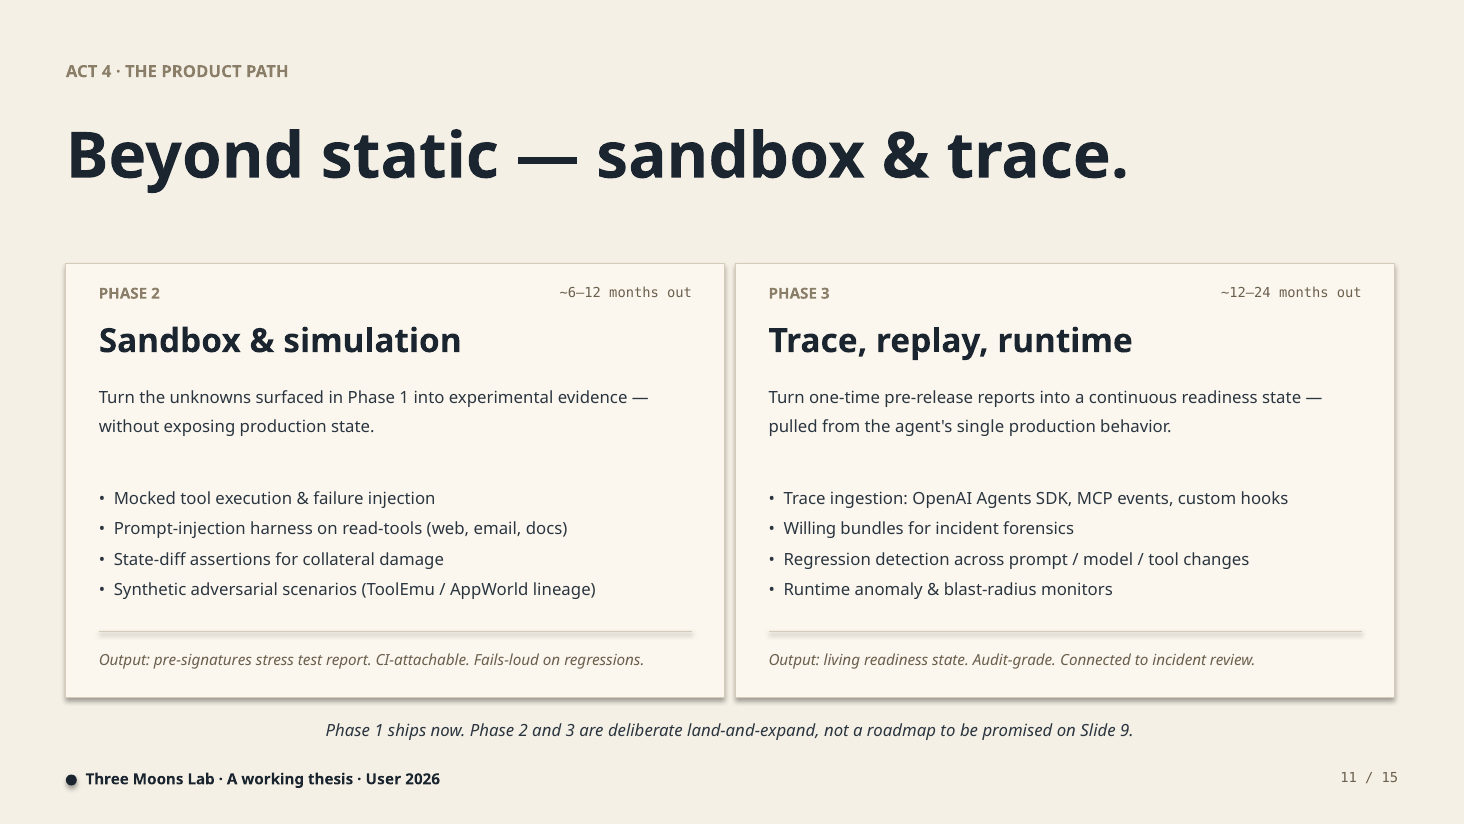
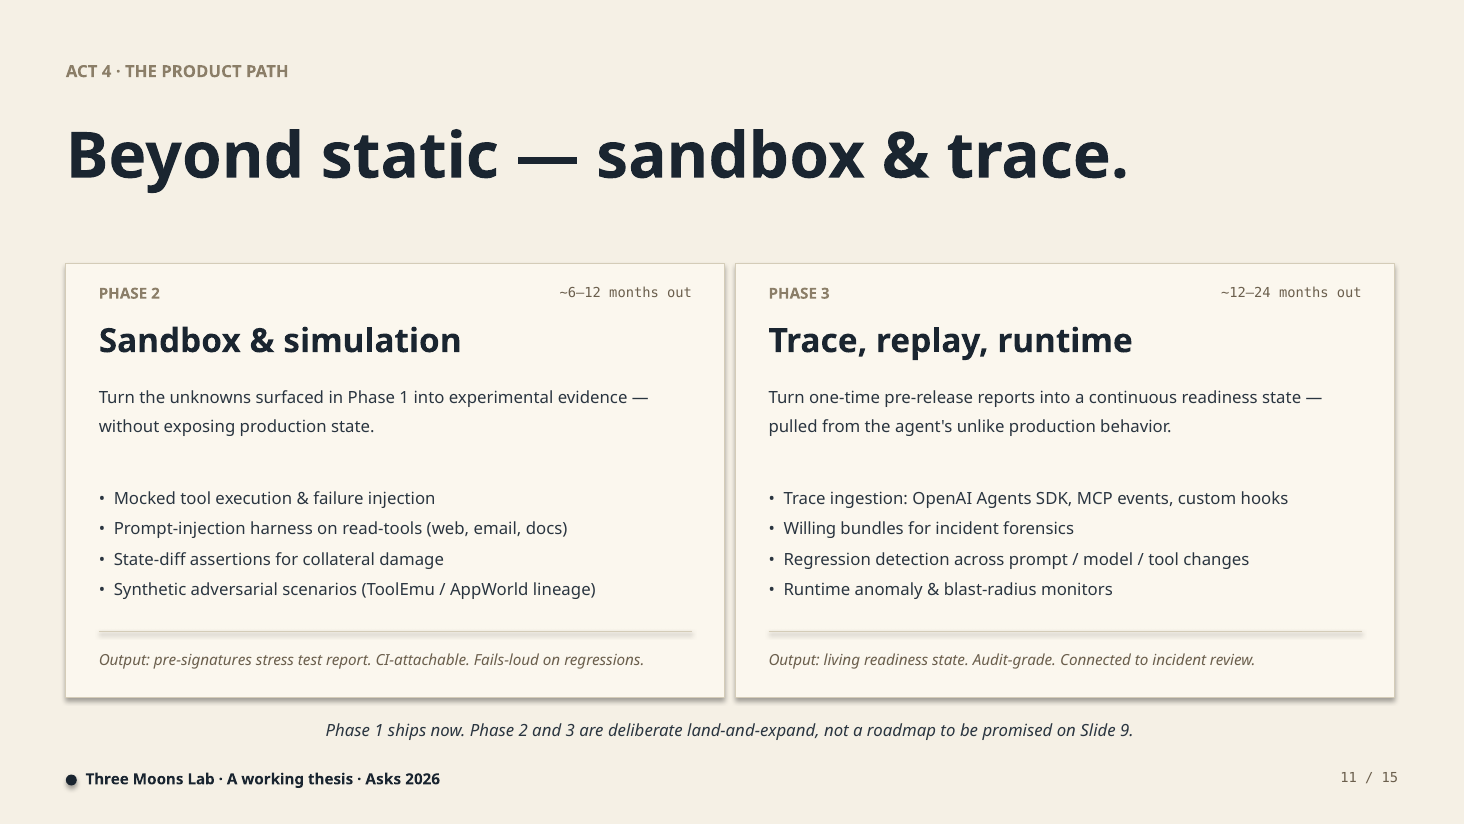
single: single -> unlike
User: User -> Asks
